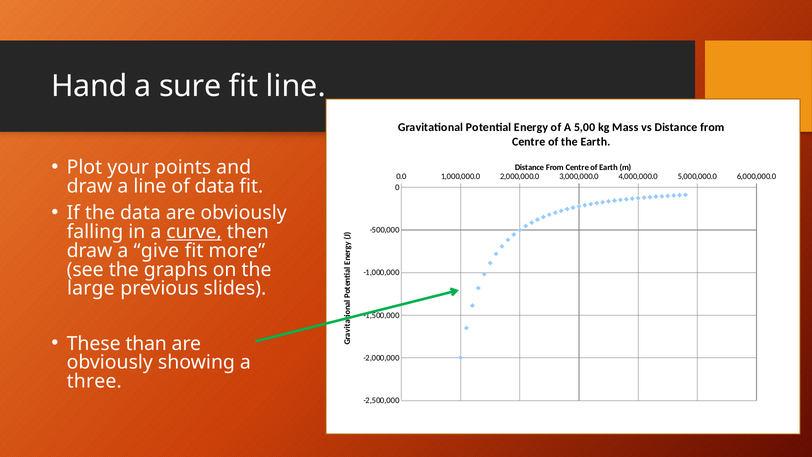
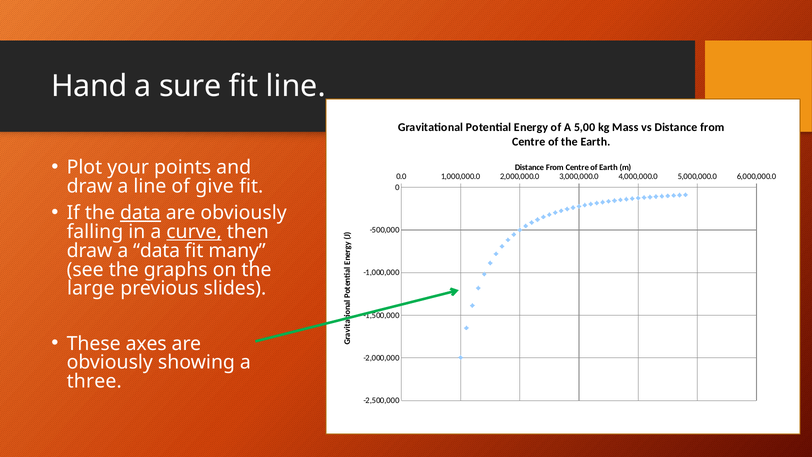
of data: data -> give
data at (140, 213) underline: none -> present
a give: give -> data
more: more -> many
than: than -> axes
